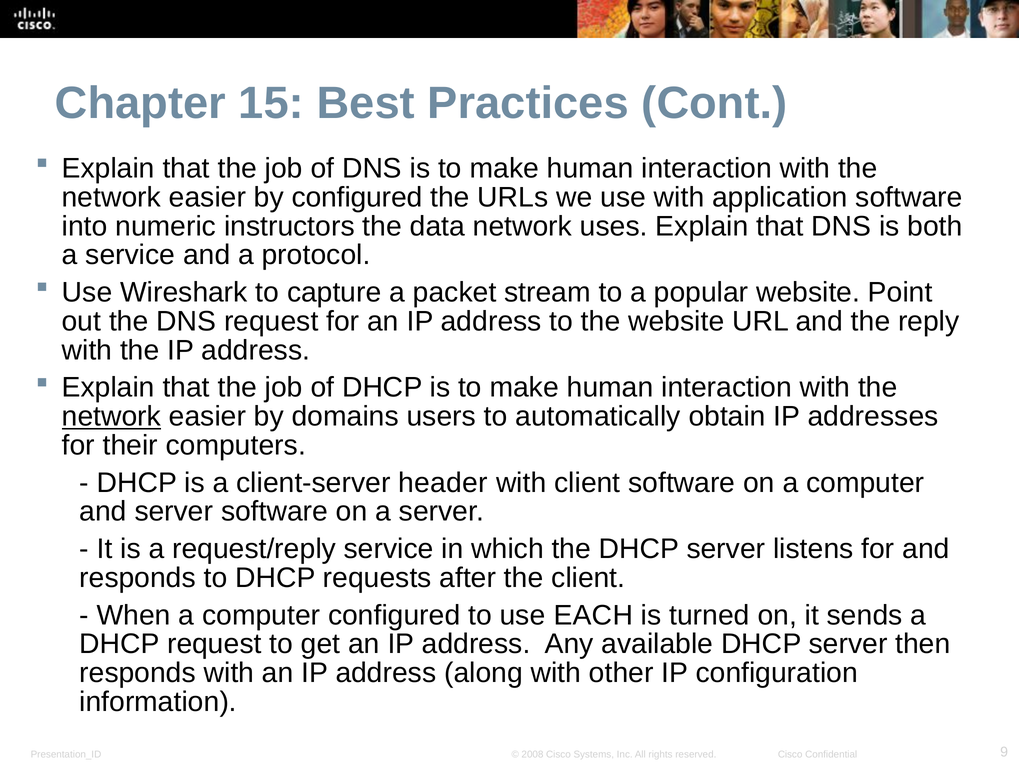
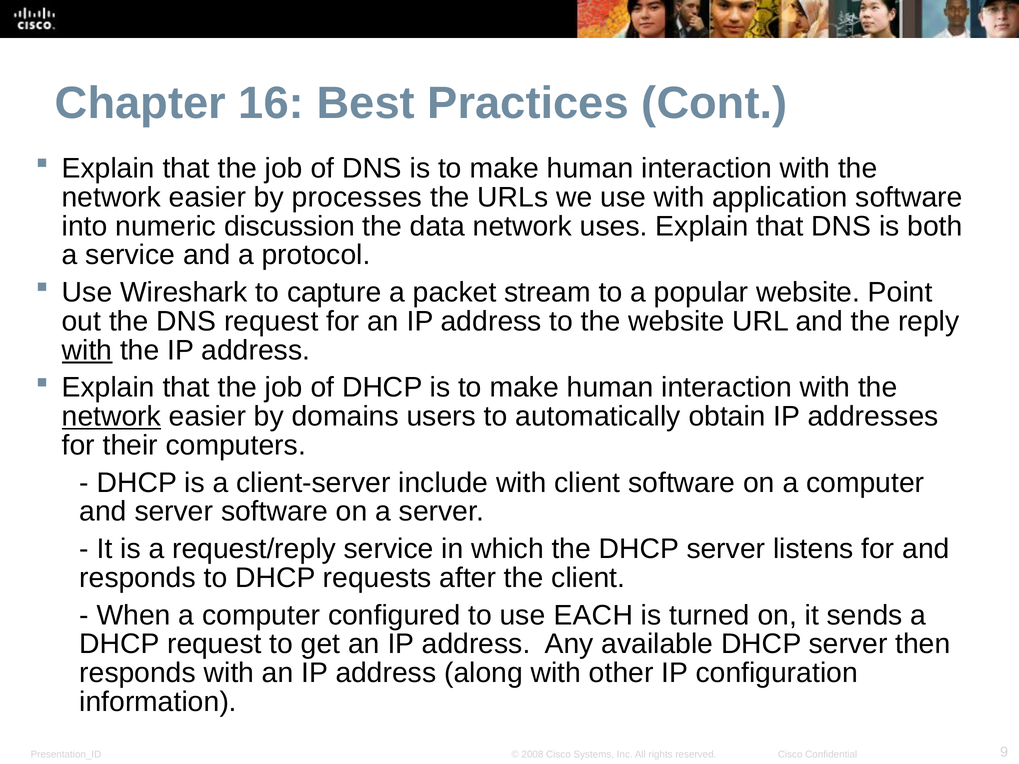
15: 15 -> 16
by configured: configured -> processes
instructors: instructors -> discussion
with at (87, 350) underline: none -> present
header: header -> include
